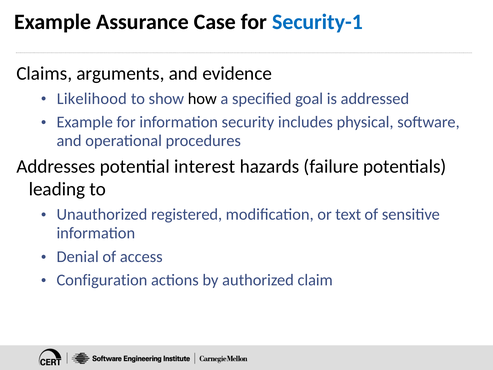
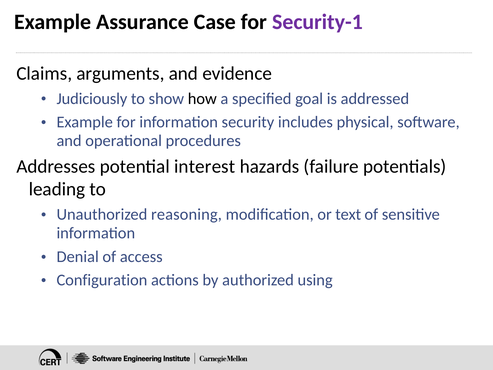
Security-1 colour: blue -> purple
Likelihood: Likelihood -> Judiciously
registered: registered -> reasoning
claim: claim -> using
